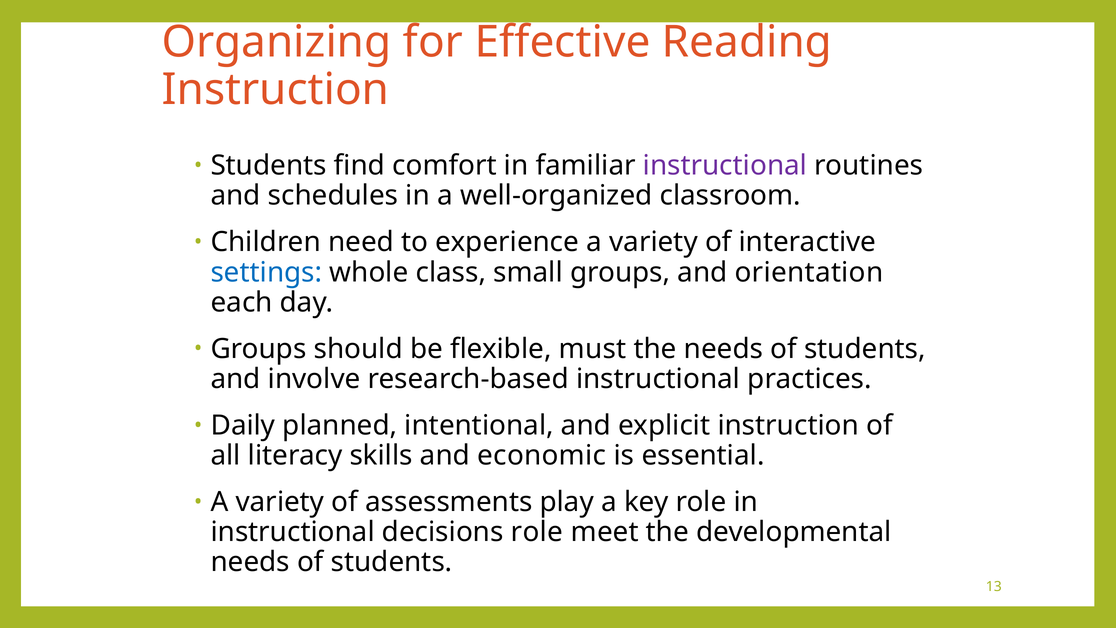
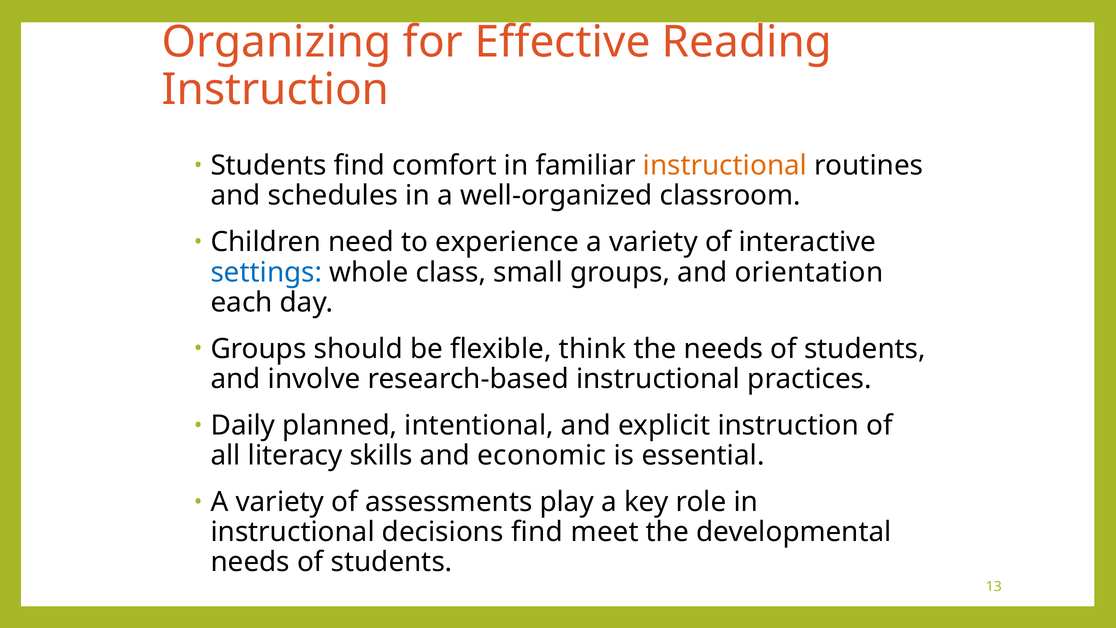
instructional at (725, 166) colour: purple -> orange
must: must -> think
decisions role: role -> find
